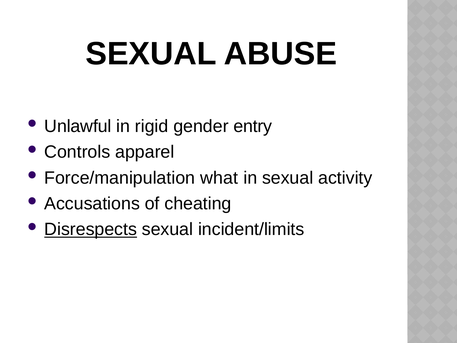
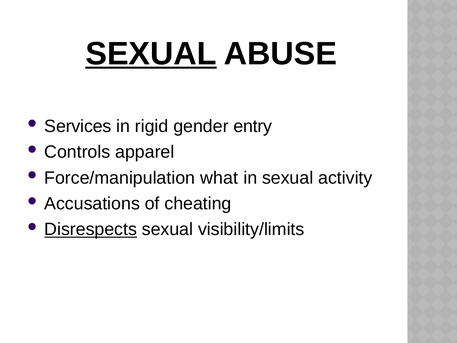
SEXUAL at (151, 54) underline: none -> present
Unlawful: Unlawful -> Services
incident/limits: incident/limits -> visibility/limits
